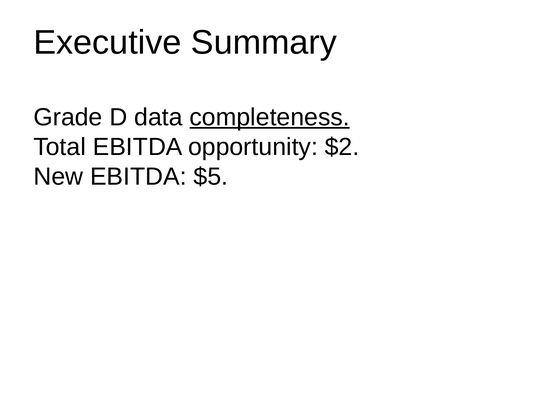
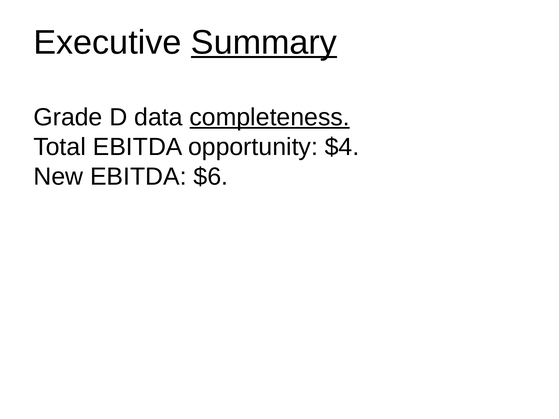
Summary underline: none -> present
$2: $2 -> $4
$5: $5 -> $6
